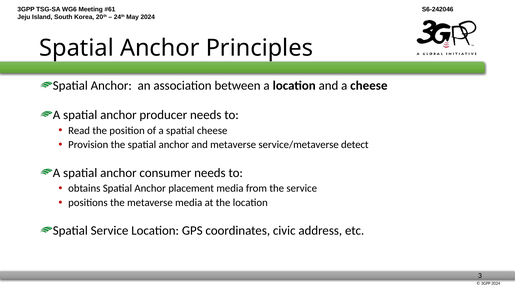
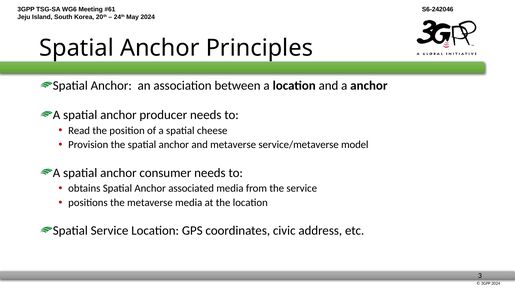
a cheese: cheese -> anchor
detect: detect -> model
placement: placement -> associated
